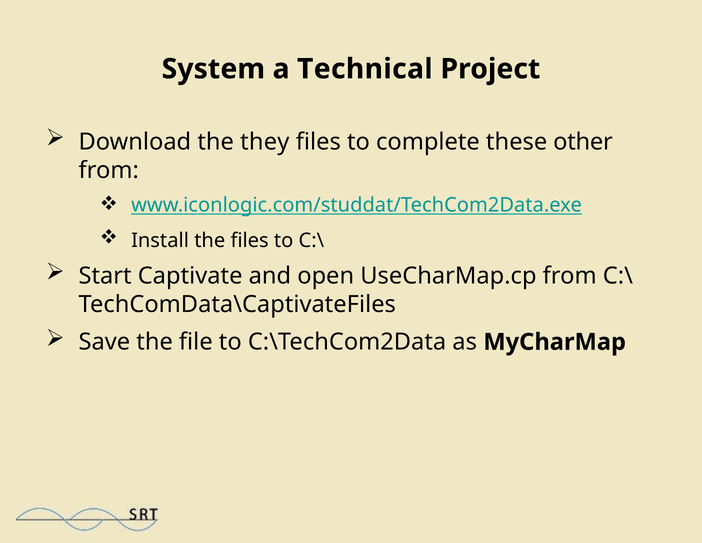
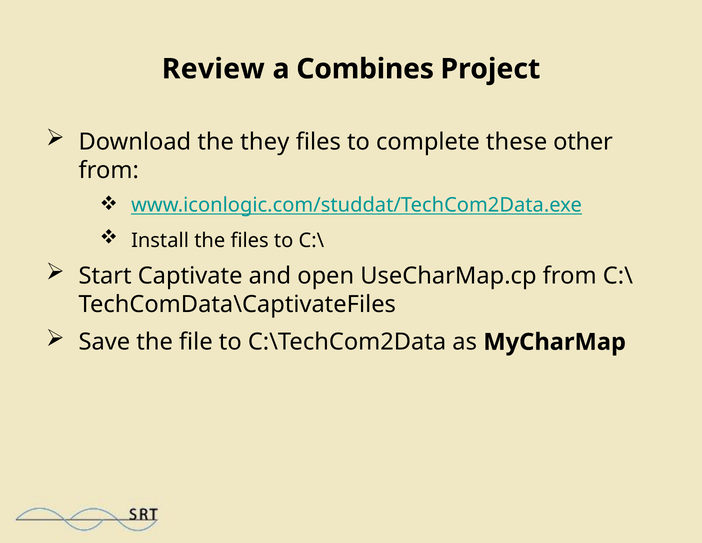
System: System -> Review
Technical: Technical -> Combines
